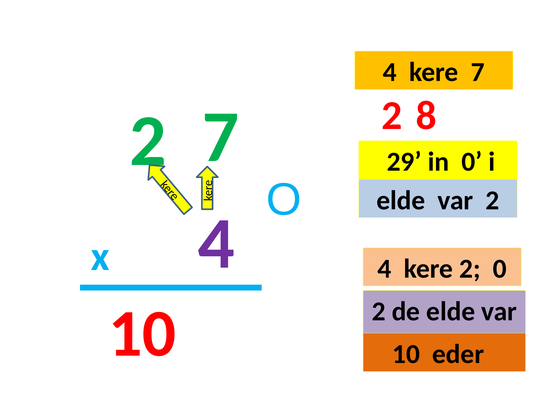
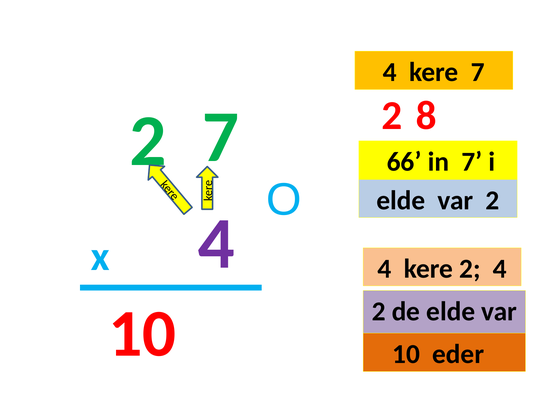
29: 29 -> 66
in 0: 0 -> 7
2 0: 0 -> 4
